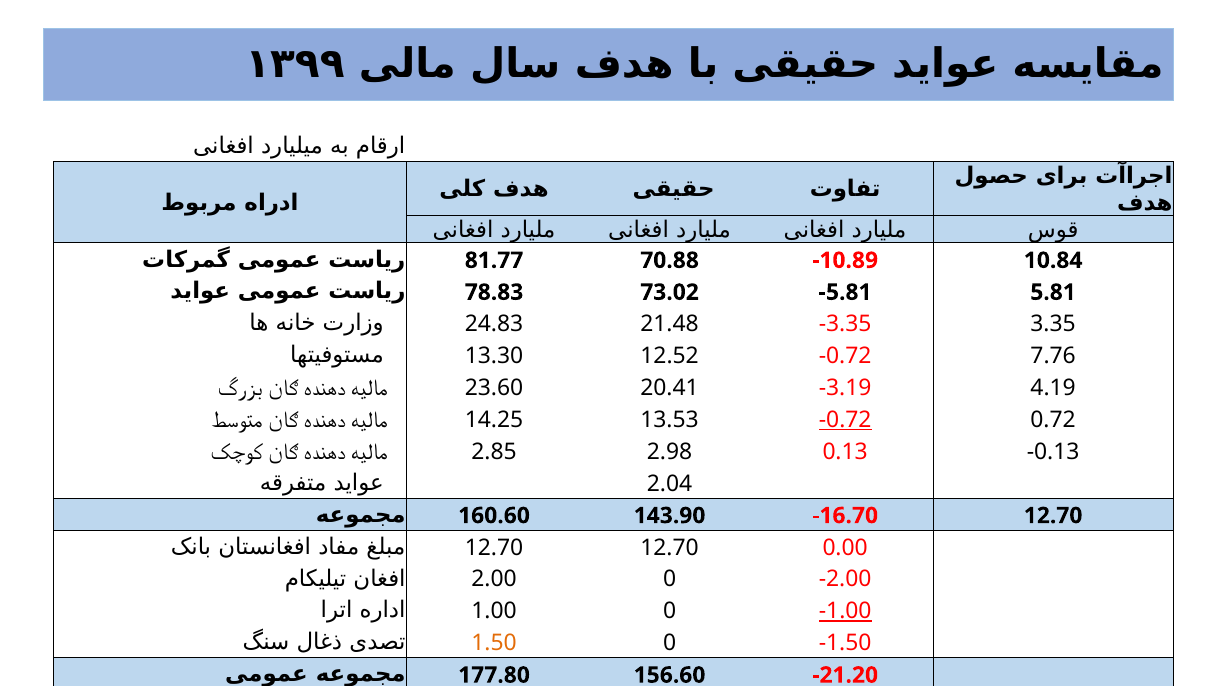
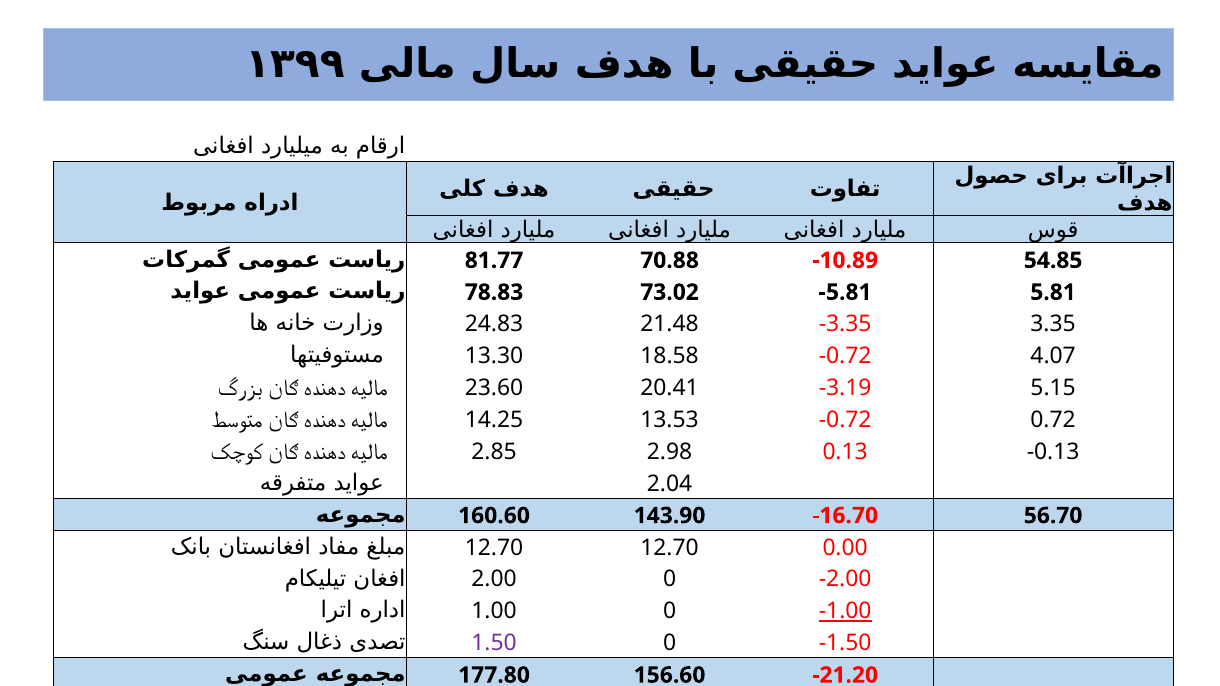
10.84: 10.84 -> 54.85
12.52: 12.52 -> 18.58
7.76: 7.76 -> 4.07
4.19: 4.19 -> 5.15
-0.72 at (845, 420) underline: present -> none
-16.70 12.70: 12.70 -> 56.70
1.50 colour: orange -> purple
